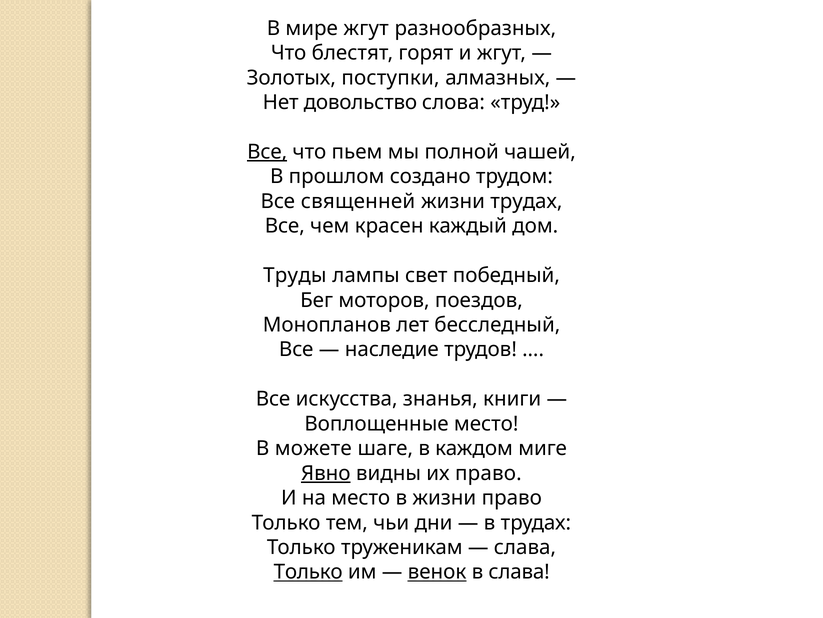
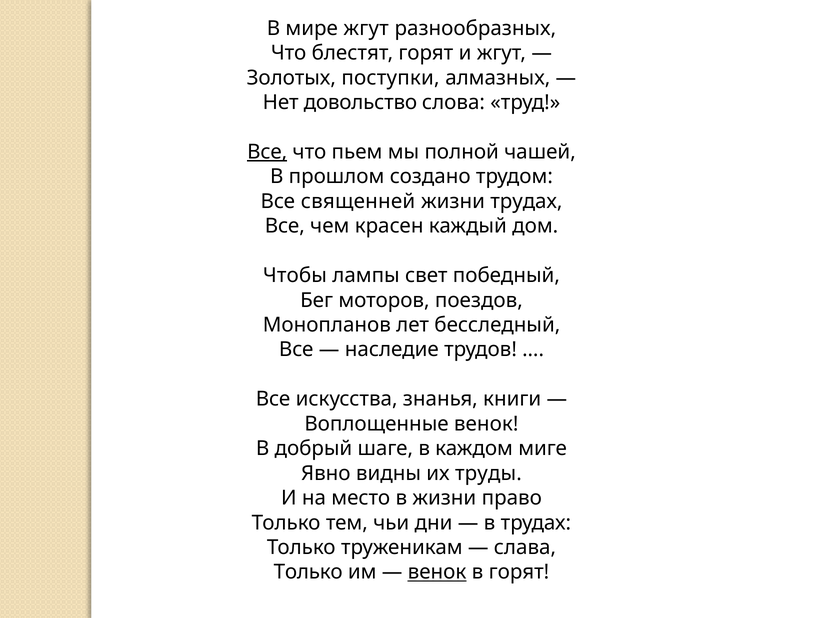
Труды: Труды -> Чтобы
Воплощенные место: место -> венок
можете: можете -> добрый
Явно underline: present -> none
их право: право -> труды
Только at (308, 571) underline: present -> none
в слава: слава -> горят
